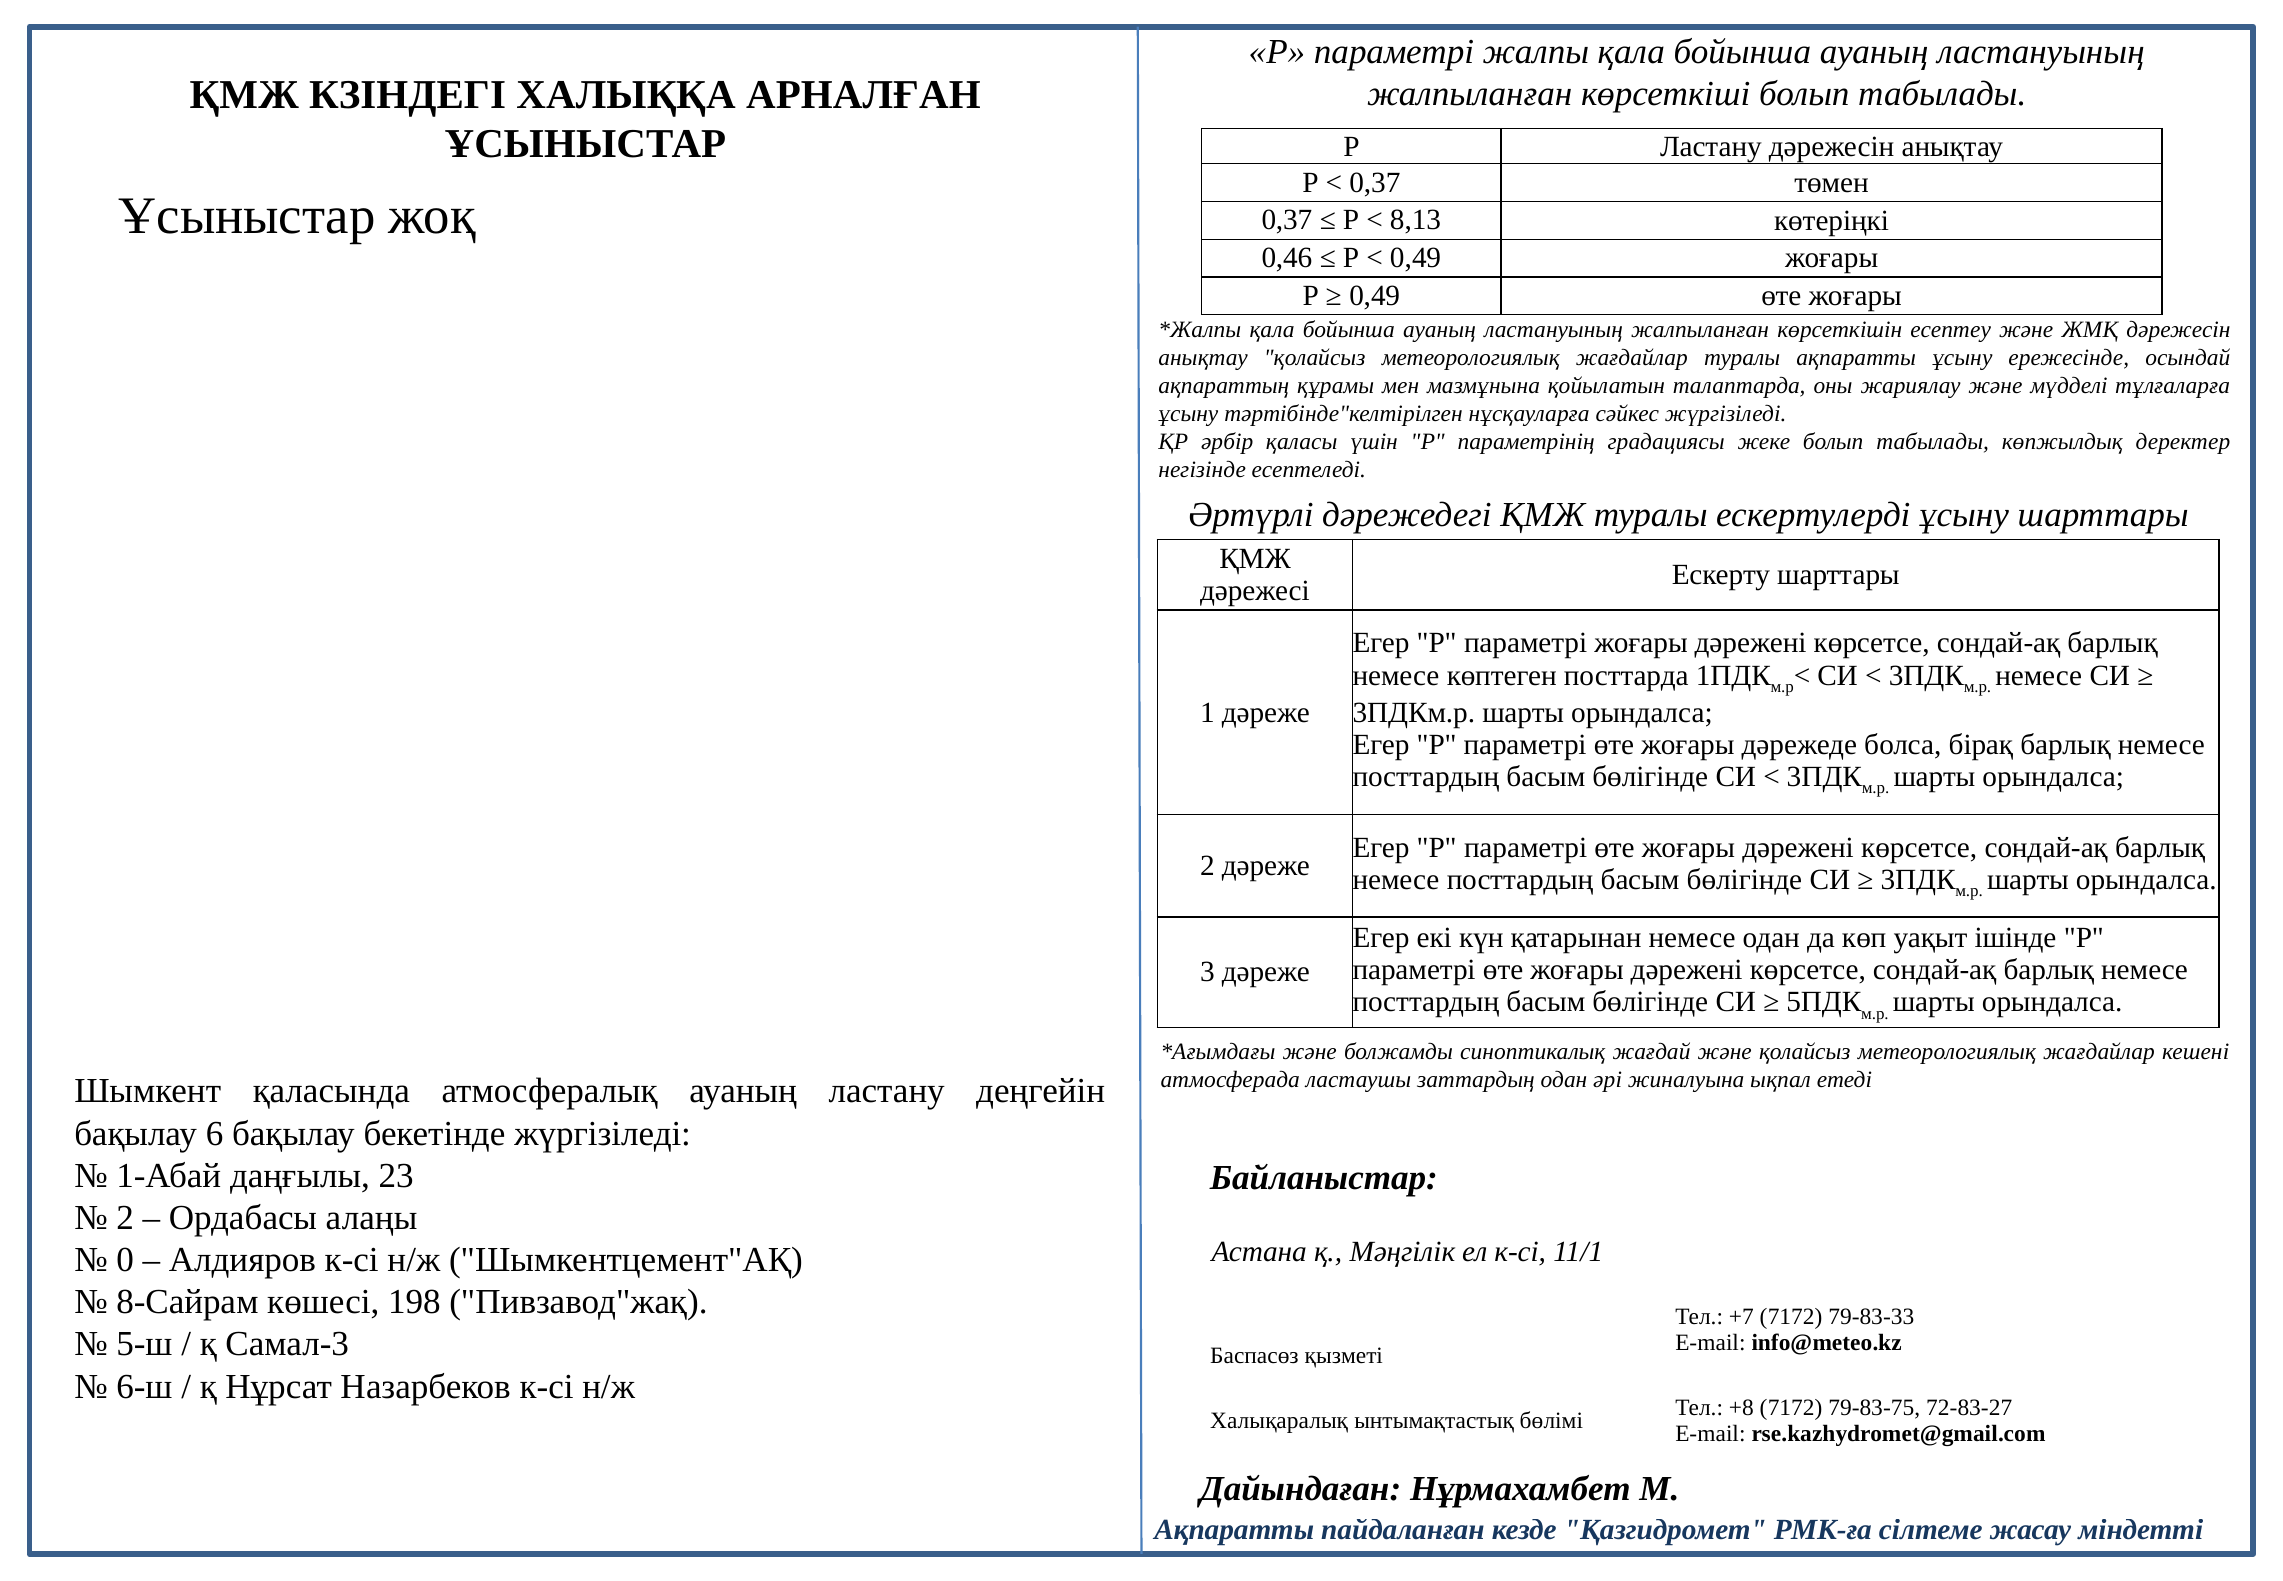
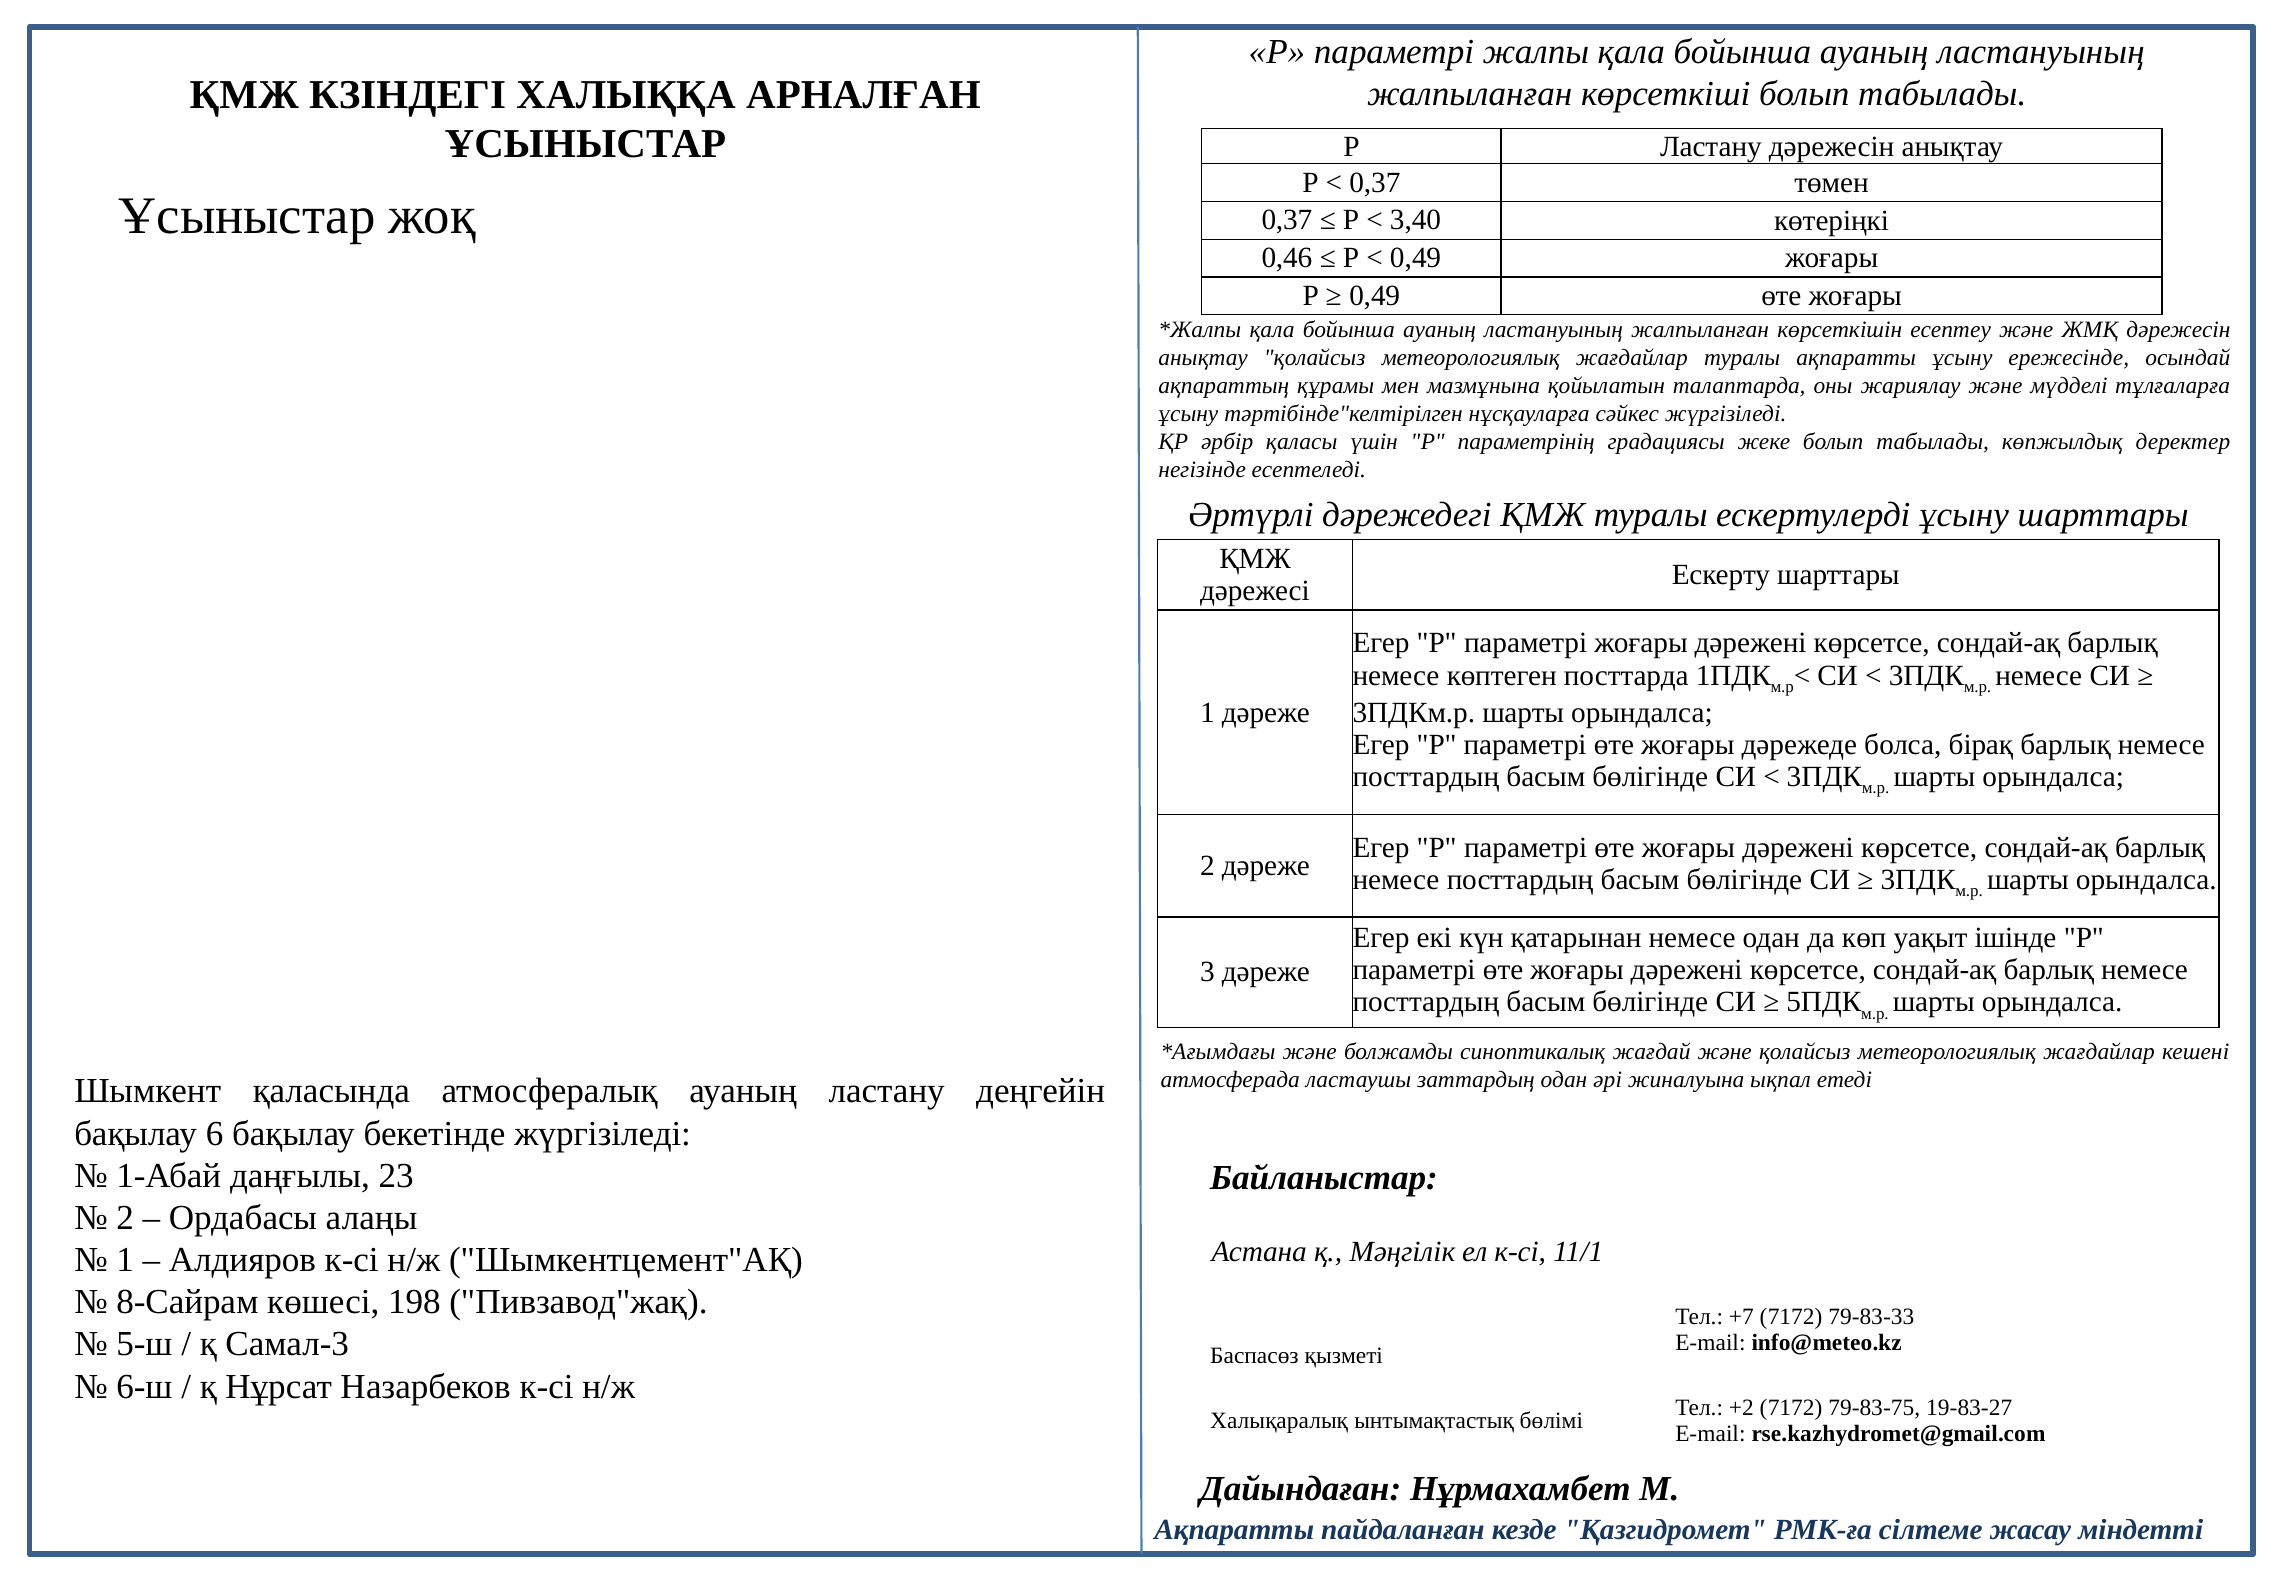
8,13: 8,13 -> 3,40
0 at (125, 1260): 0 -> 1
+8: +8 -> +2
72-83-27: 72-83-27 -> 19-83-27
